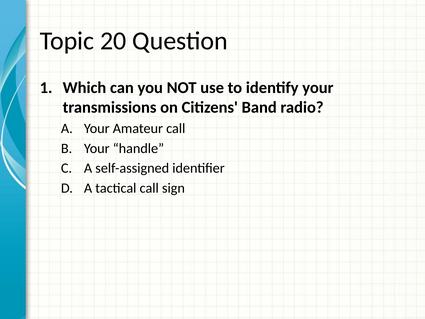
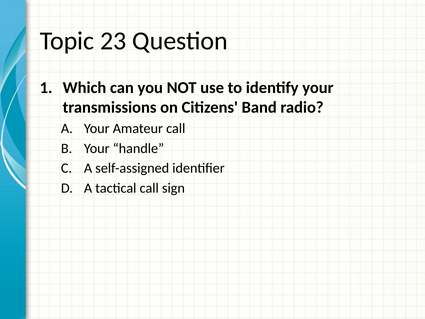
20: 20 -> 23
